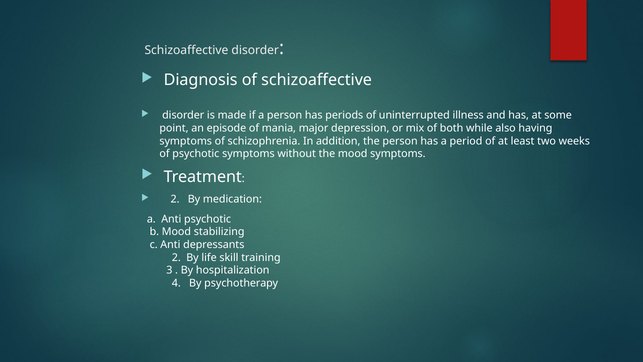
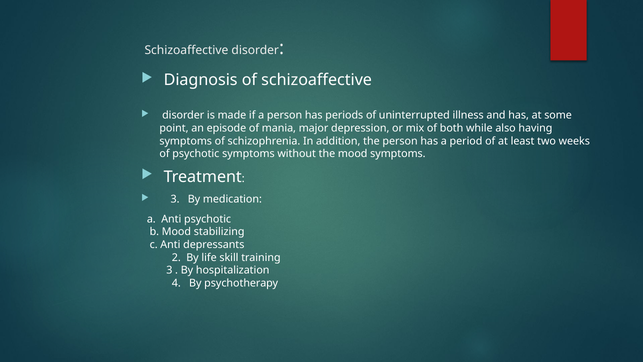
2 at (175, 199): 2 -> 3
